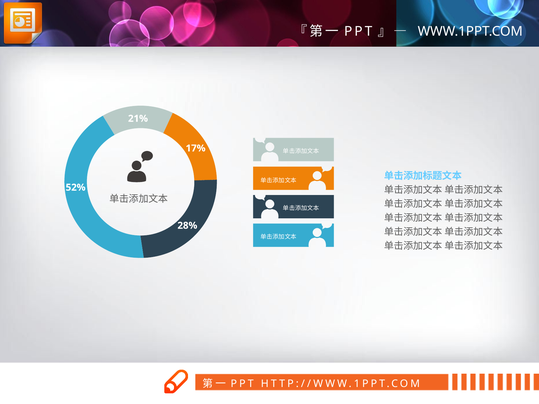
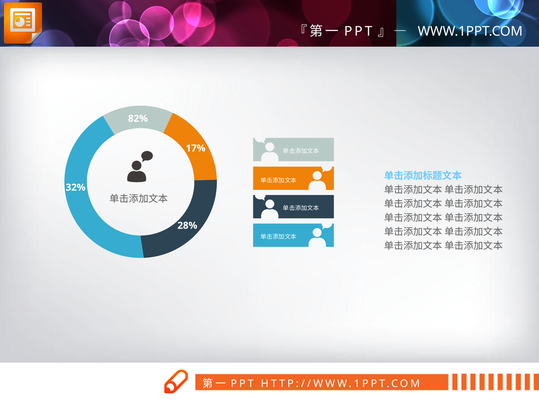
21%: 21% -> 82%
52%: 52% -> 32%
